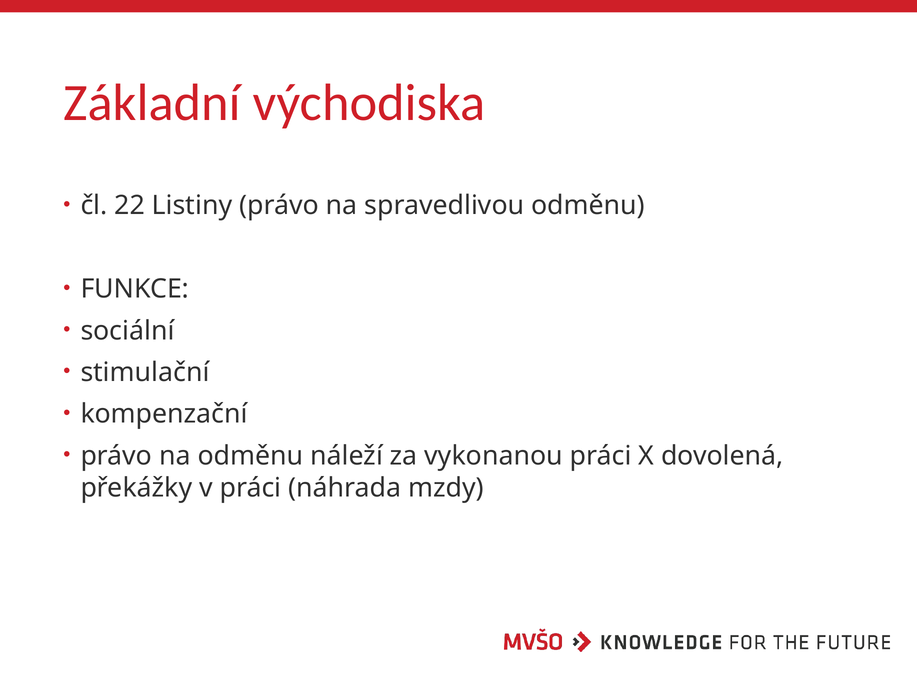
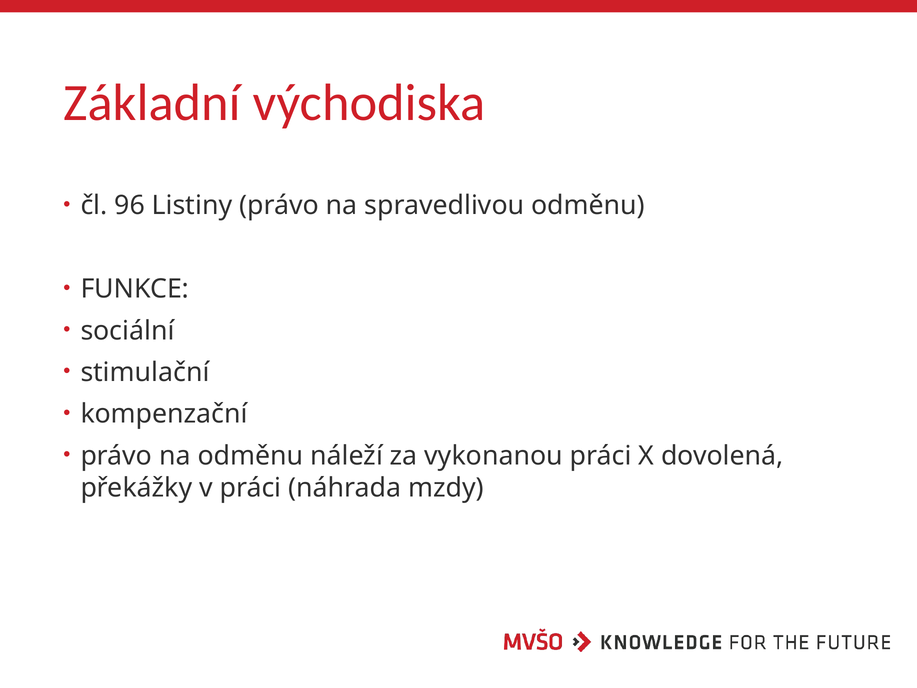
22: 22 -> 96
